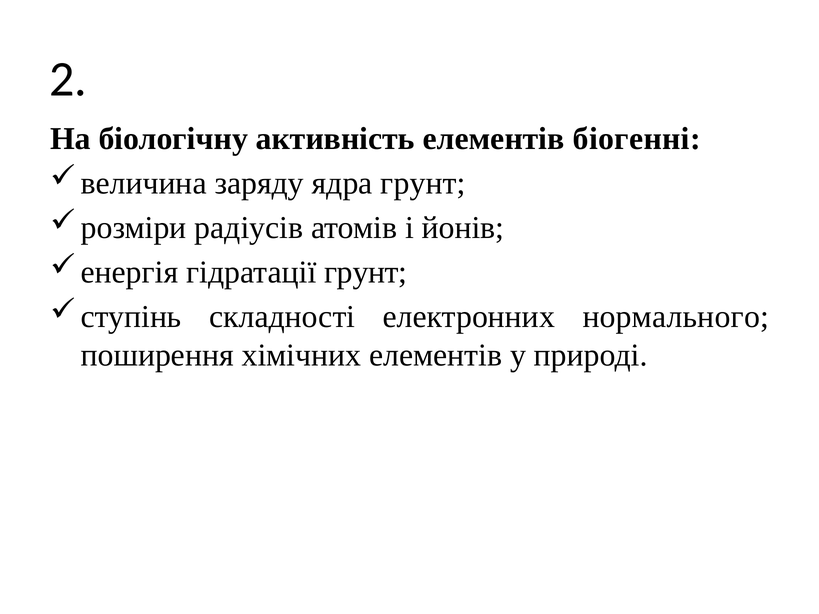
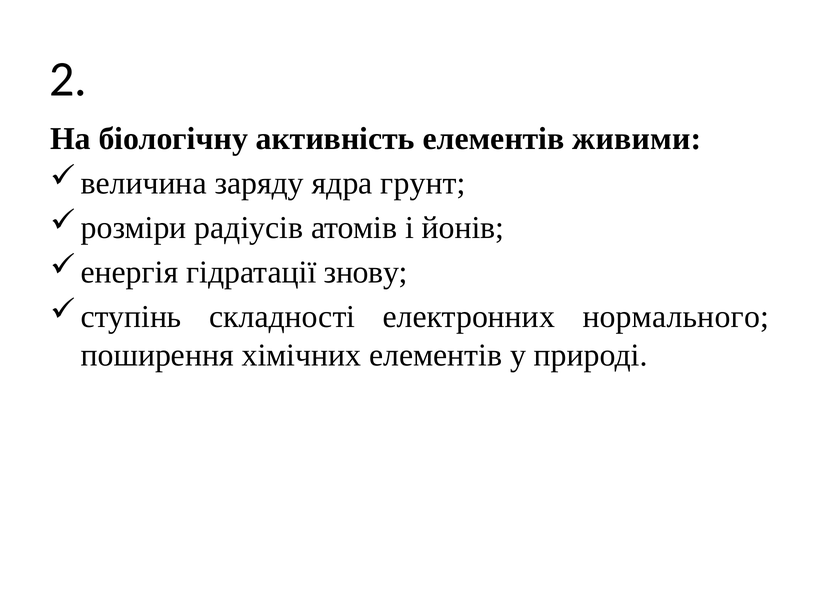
біогенні: біогенні -> живими
гідратації грунт: грунт -> знову
